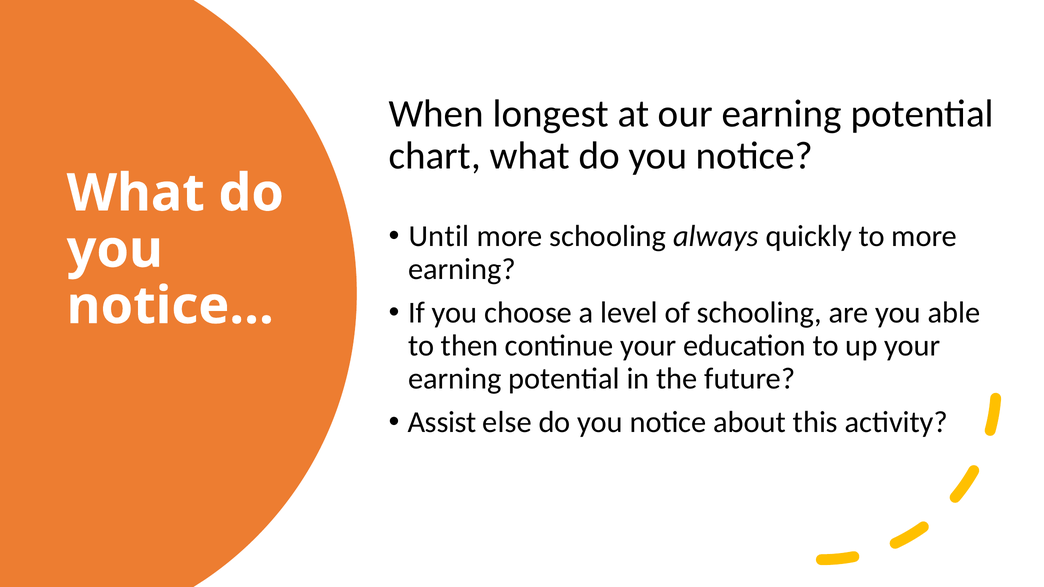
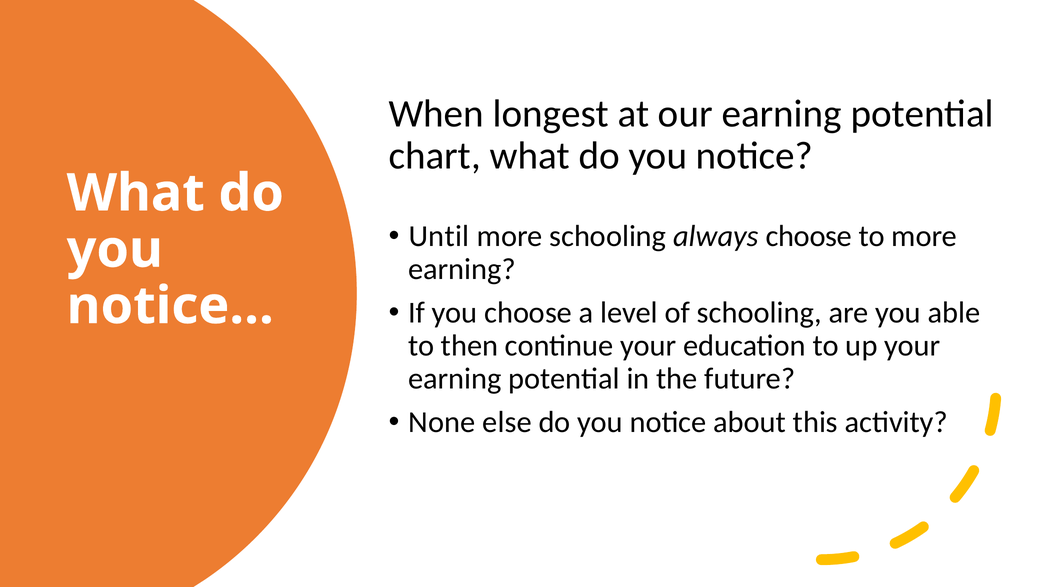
always quickly: quickly -> choose
Assist: Assist -> None
